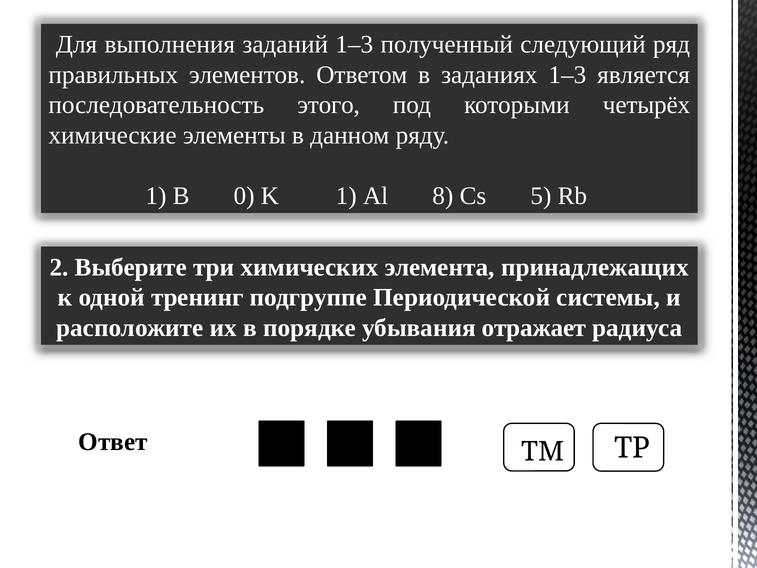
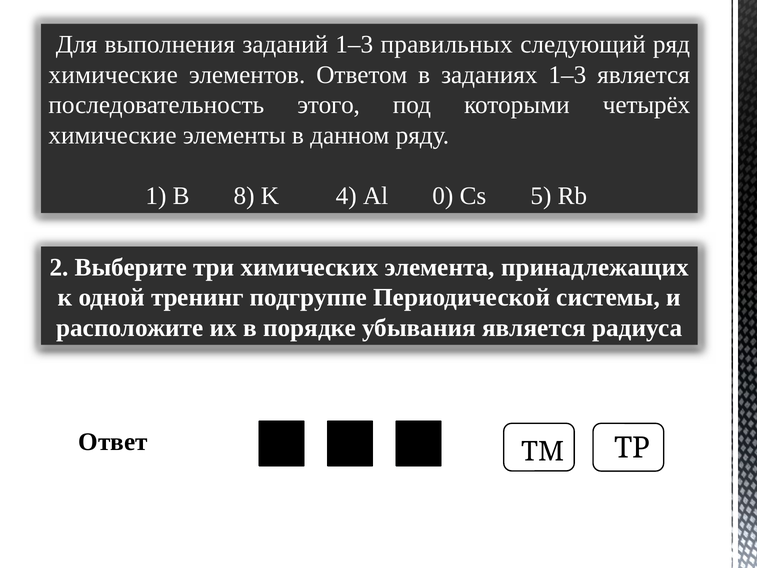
полученный: полученный -> правильных
правильных at (113, 75): правильных -> химические
0: 0 -> 8
K 1: 1 -> 4
8: 8 -> 0
убывания отражает: отражает -> является
